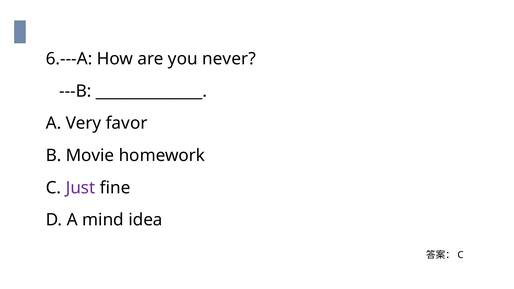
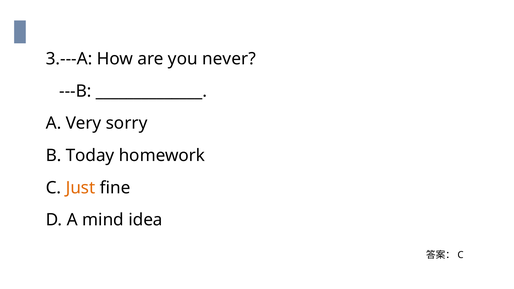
6.---A: 6.---A -> 3.---A
favor: favor -> sorry
Movie: Movie -> Today
Just colour: purple -> orange
